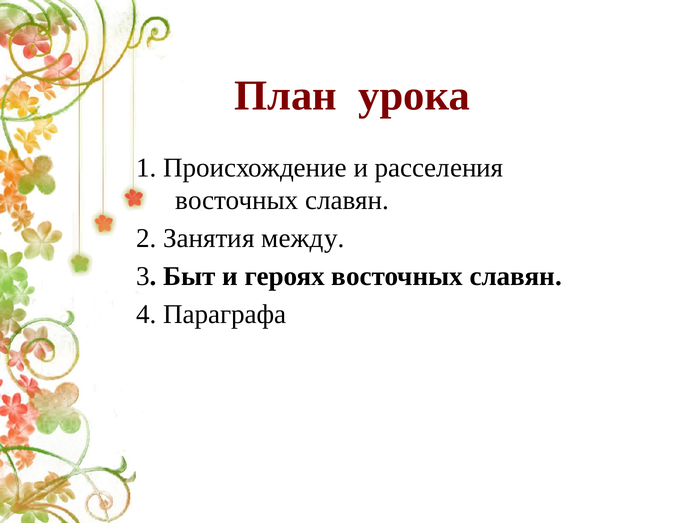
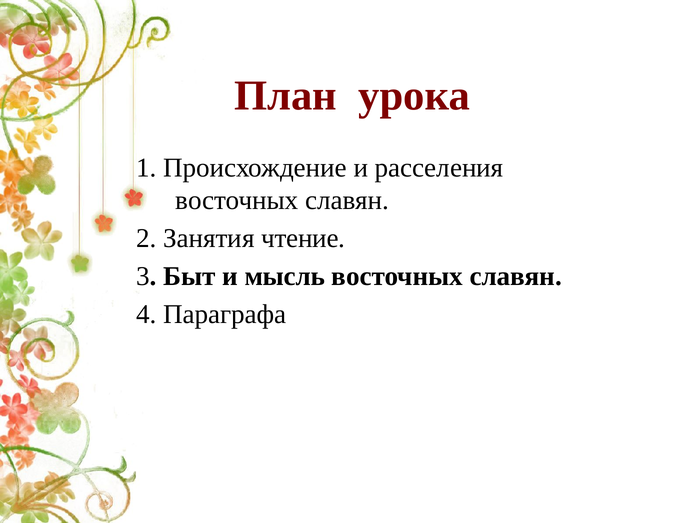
между: между -> чтение
героях: героях -> мысль
